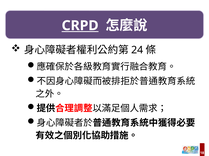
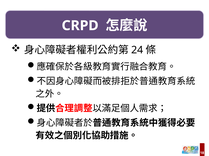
CRPD underline: present -> none
